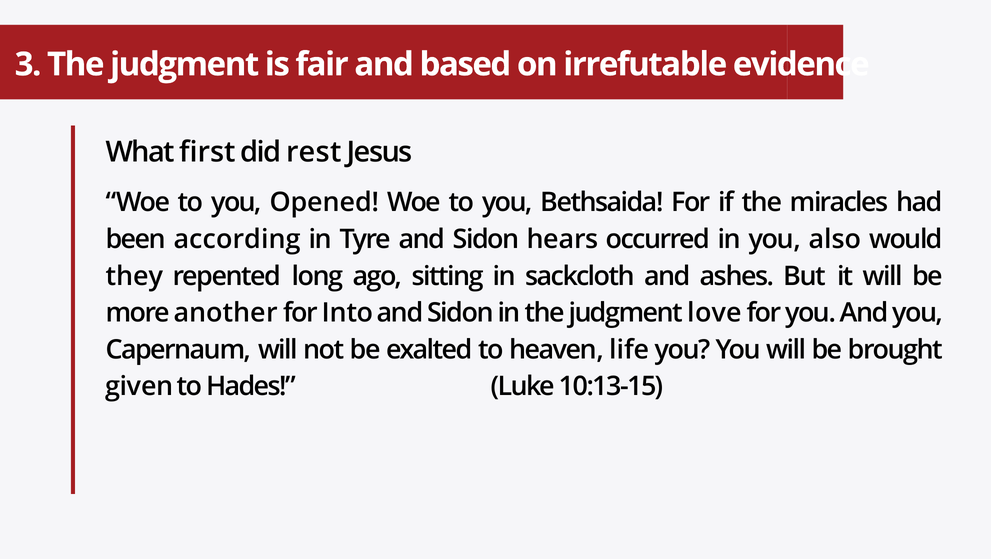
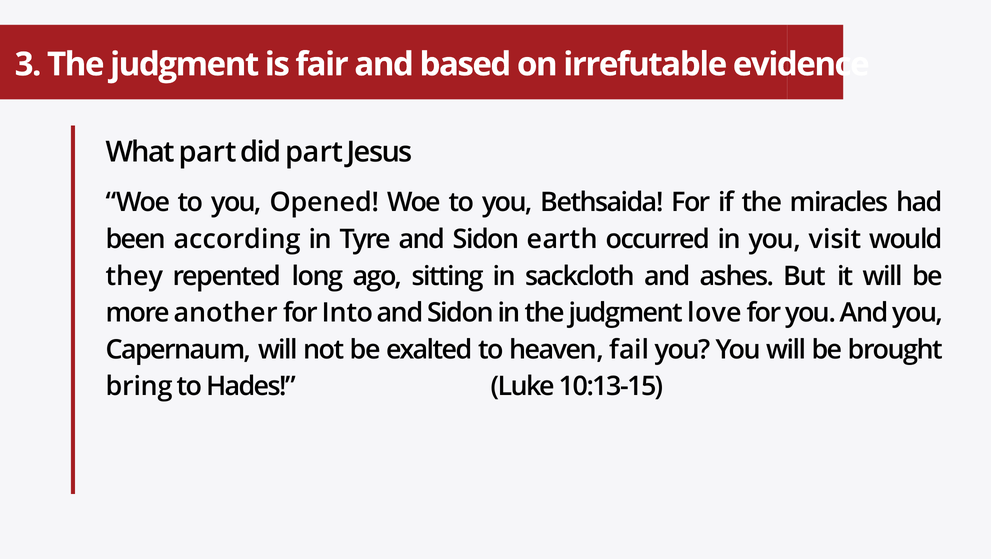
What first: first -> part
did rest: rest -> part
hears: hears -> earth
also: also -> visit
life: life -> fail
given: given -> bring
